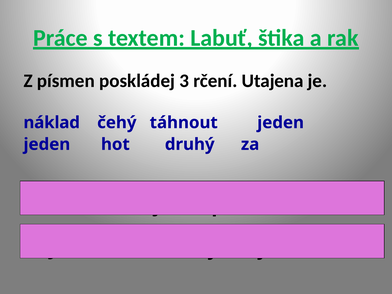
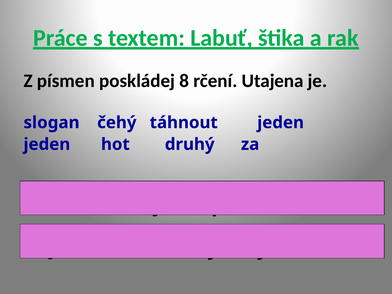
3: 3 -> 8
náklad: náklad -> slogan
